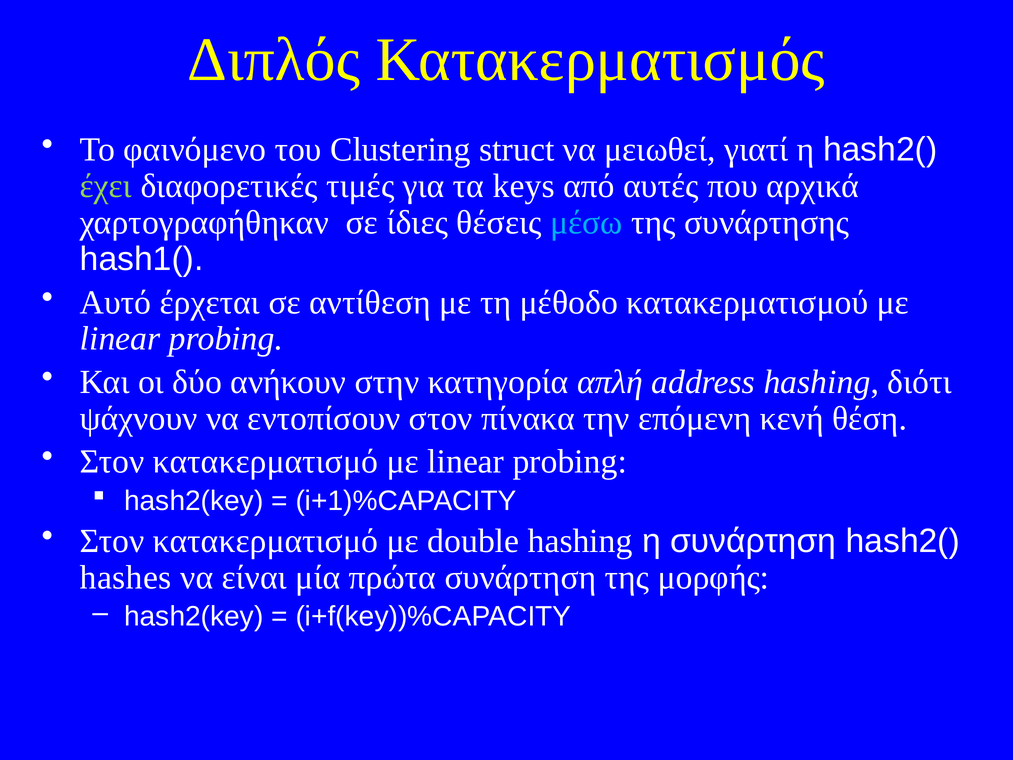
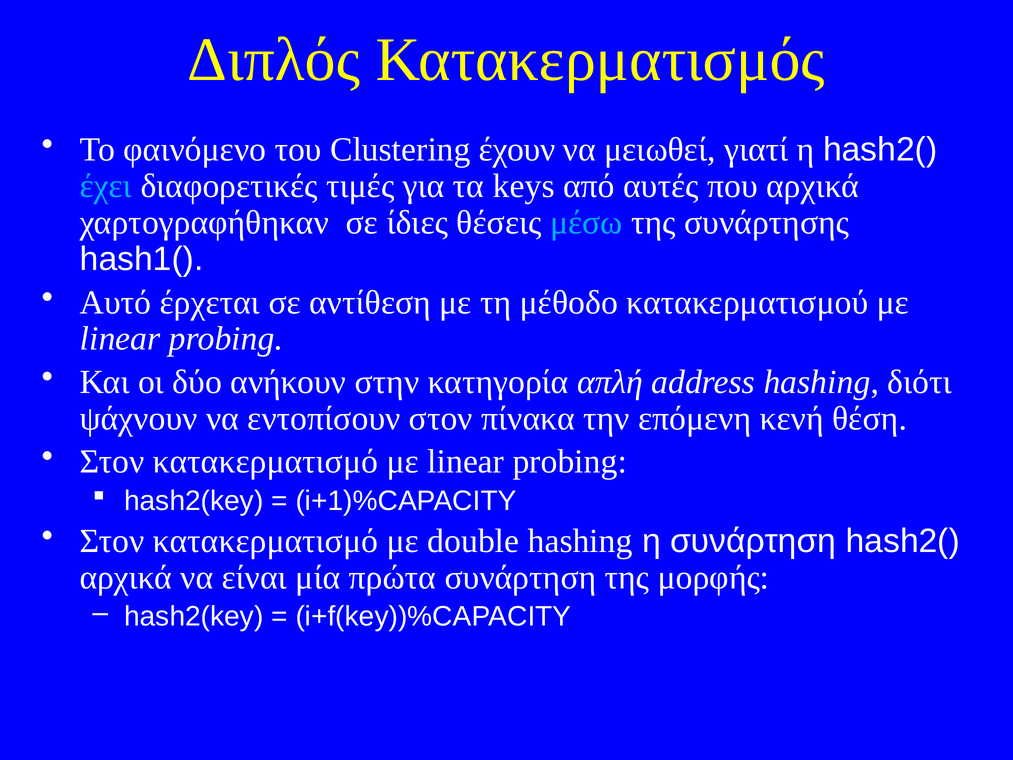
struct: struct -> έχουν
έχει colour: light green -> light blue
hashes at (126, 577): hashes -> αρχικά
